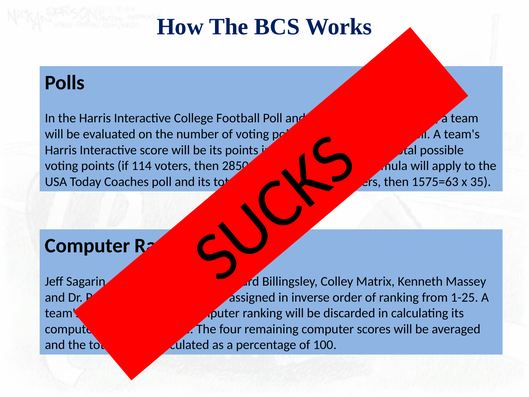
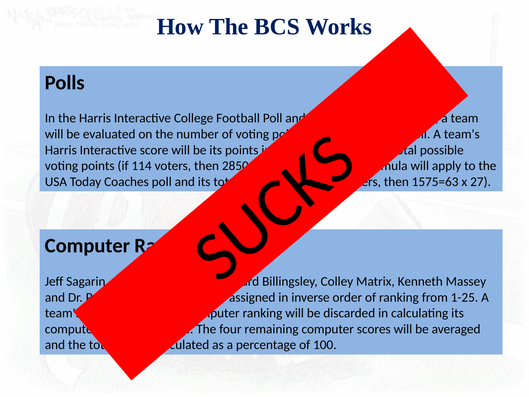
35: 35 -> 27
